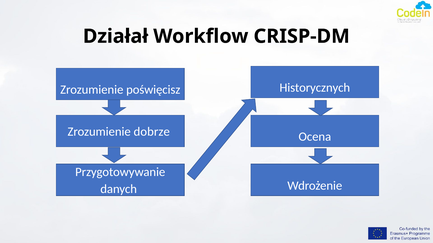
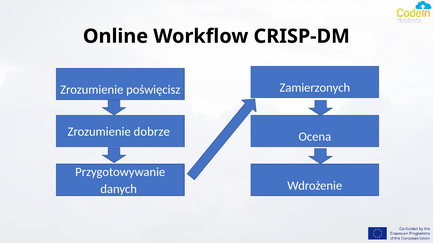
Działał: Działał -> Online
Historycznych: Historycznych -> Zamierzonych
